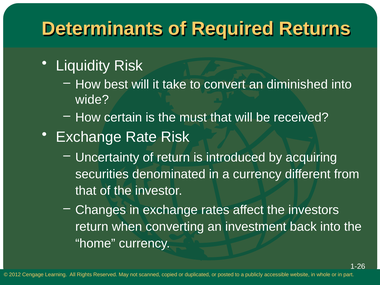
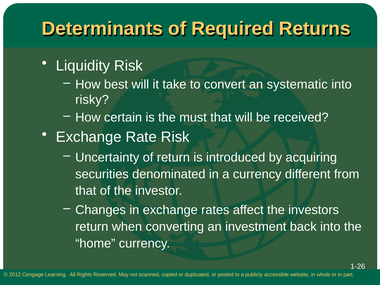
diminished: diminished -> systematic
wide: wide -> risky
